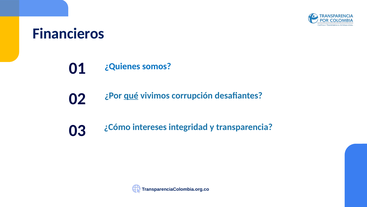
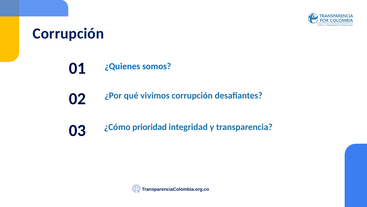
Financieros at (68, 33): Financieros -> Corrupción
qué underline: present -> none
intereses: intereses -> prioridad
